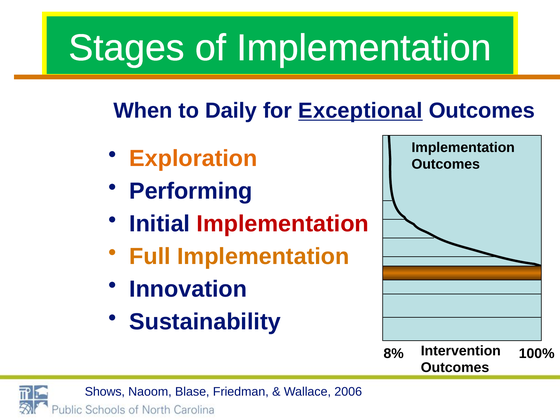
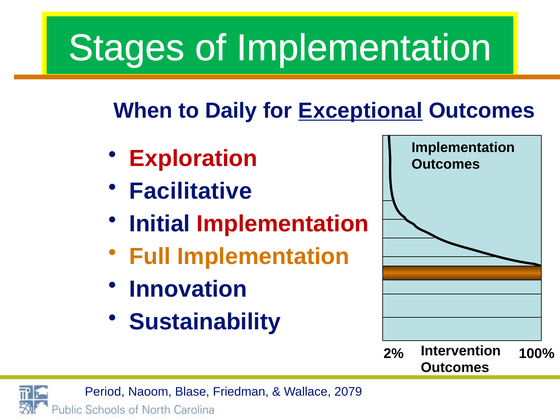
Exploration colour: orange -> red
Performing: Performing -> Facilitative
8%: 8% -> 2%
Shows: Shows -> Period
2006: 2006 -> 2079
